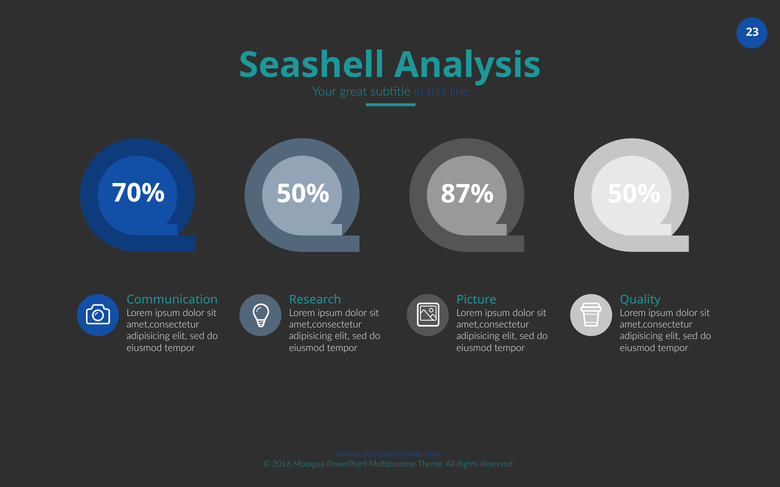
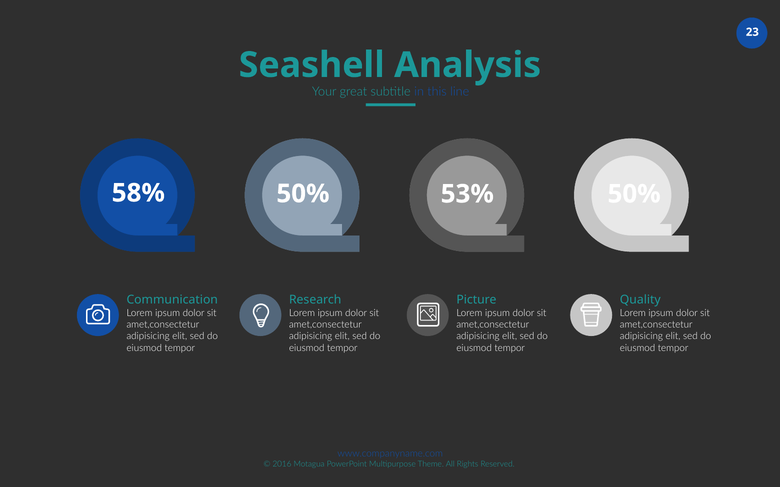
70%: 70% -> 58%
87%: 87% -> 53%
